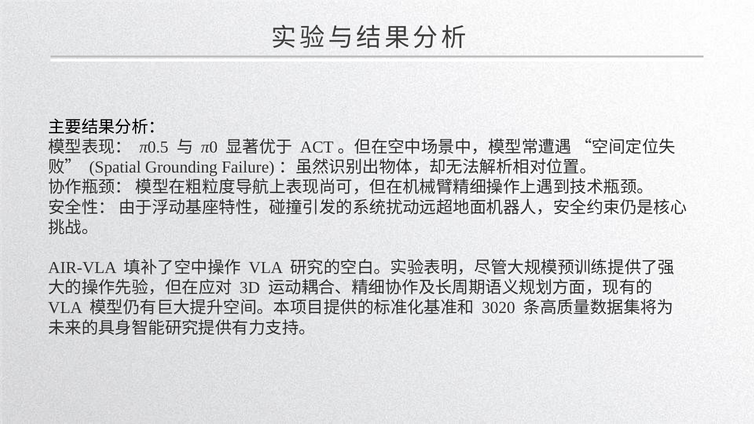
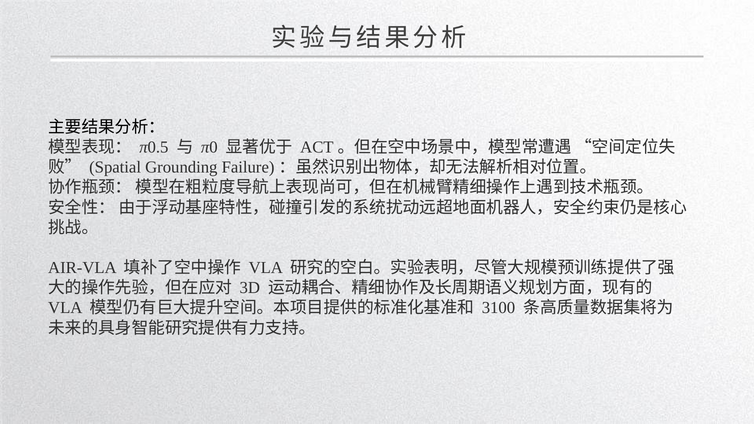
3020: 3020 -> 3100
